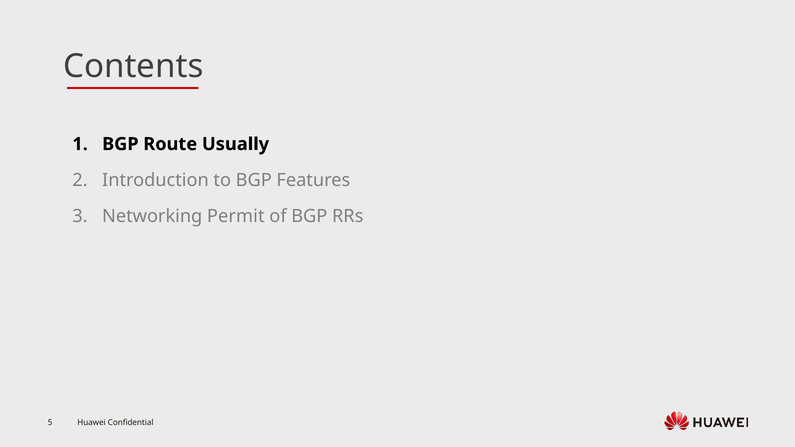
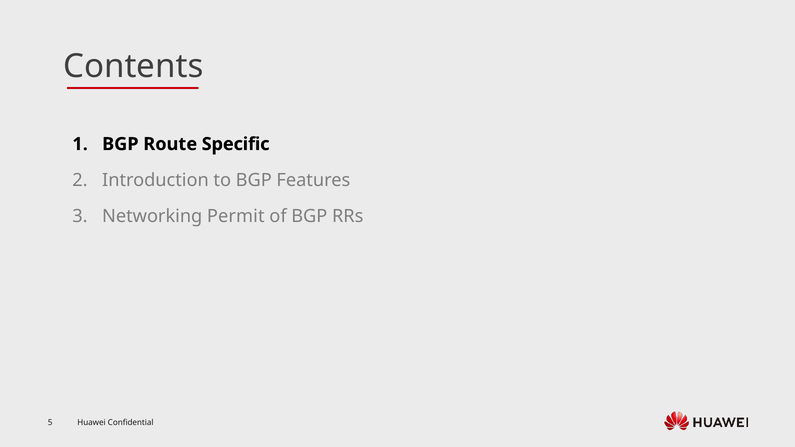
Usually: Usually -> Specific
